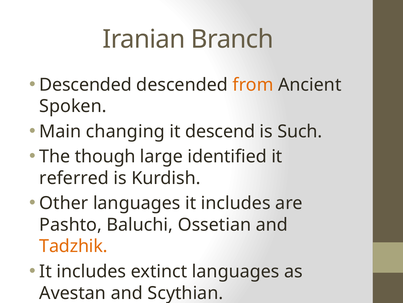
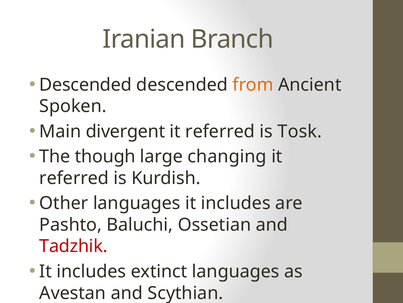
changing: changing -> divergent
descend at (220, 131): descend -> referred
Such: Such -> Tosk
identified: identified -> changing
Tadzhik colour: orange -> red
